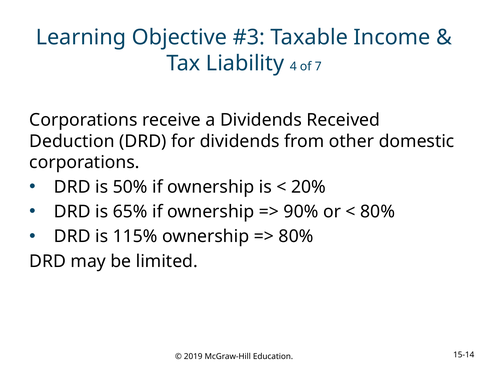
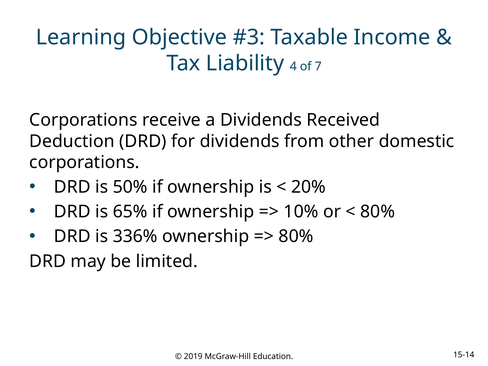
90%: 90% -> 10%
115%: 115% -> 336%
